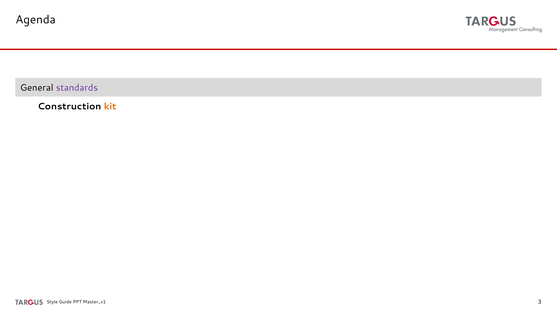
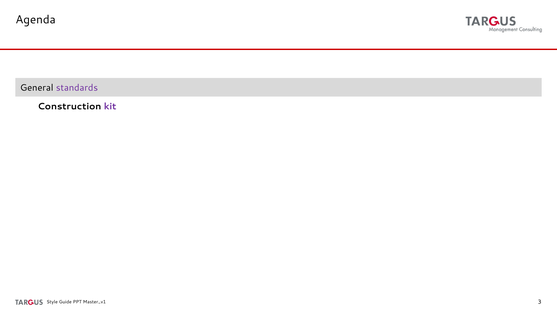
kit colour: orange -> purple
